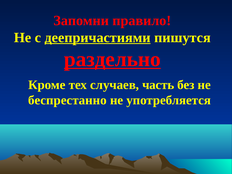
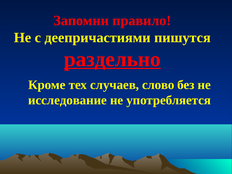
деепричастиями underline: present -> none
часть: часть -> слово
беспрестанно: беспрестанно -> исследование
